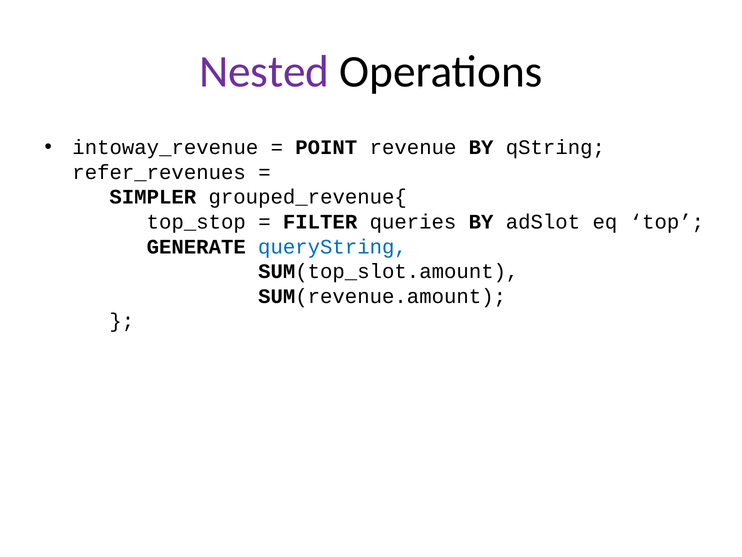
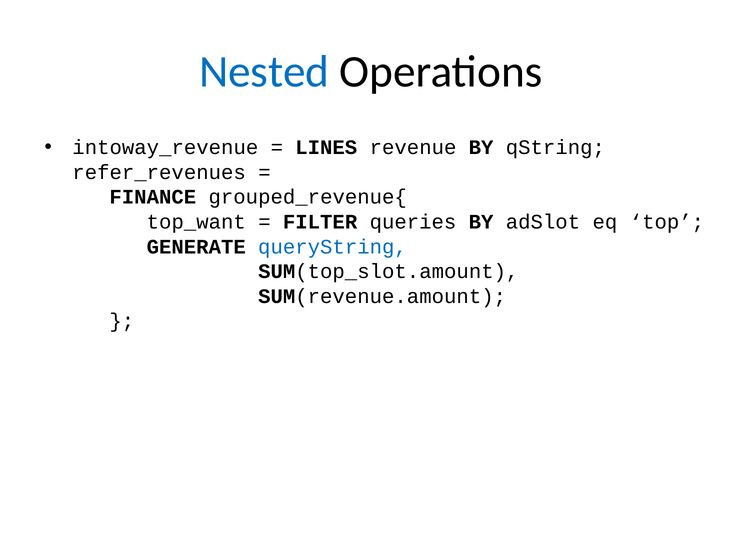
Nested colour: purple -> blue
POINT: POINT -> LINES
SIMPLER: SIMPLER -> FINANCE
top_stop: top_stop -> top_want
